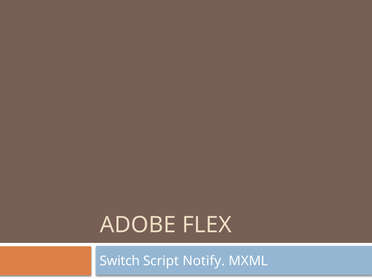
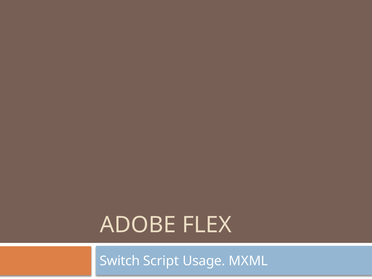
Notify: Notify -> Usage
